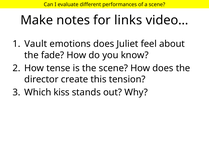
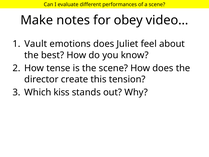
links: links -> obey
fade: fade -> best
